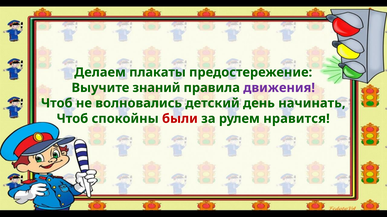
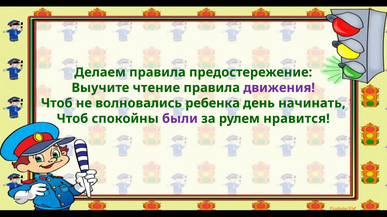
Делаем плакаты: плакаты -> правила
знаний: знаний -> чтение
детский: детский -> ребенка
были colour: red -> purple
